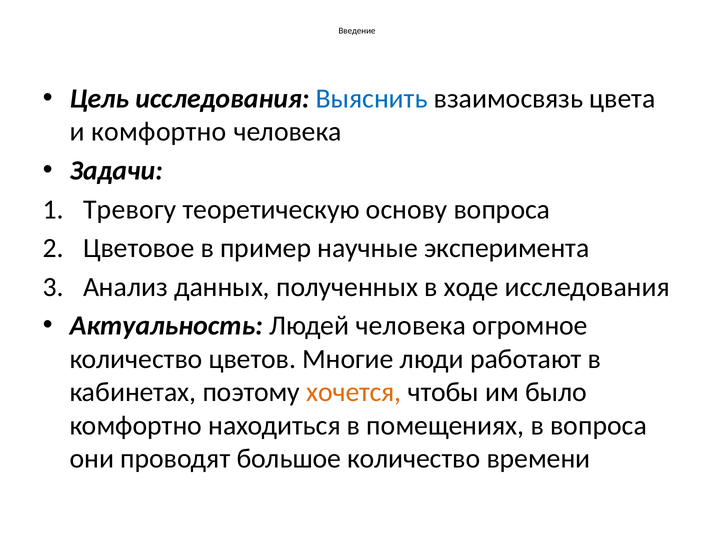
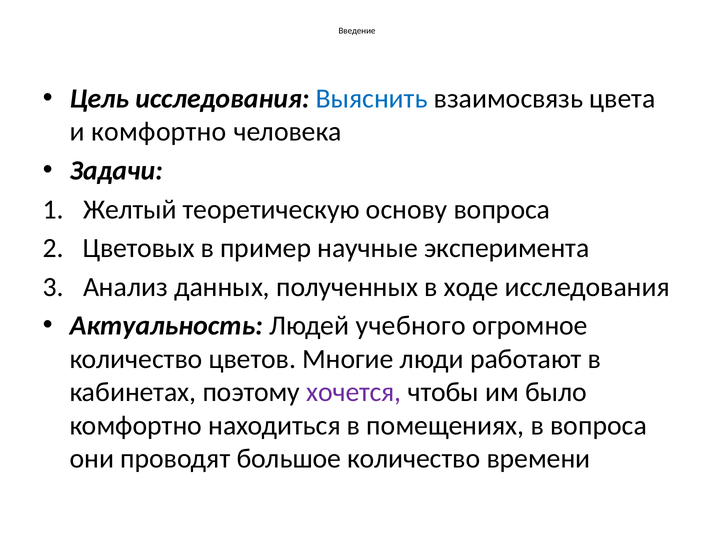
Тревогу: Тревогу -> Желтый
Цветовое: Цветовое -> Цветовых
Людей человека: человека -> учебного
хочется colour: orange -> purple
